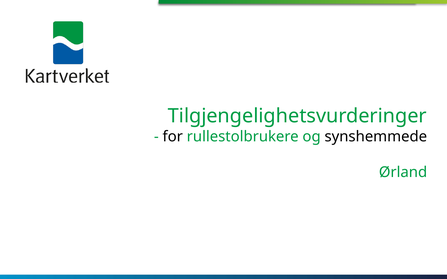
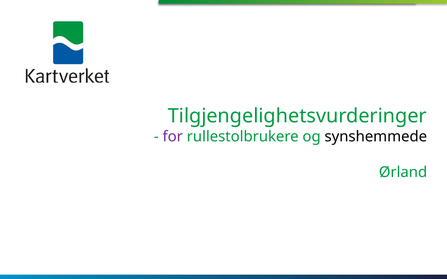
for colour: black -> purple
